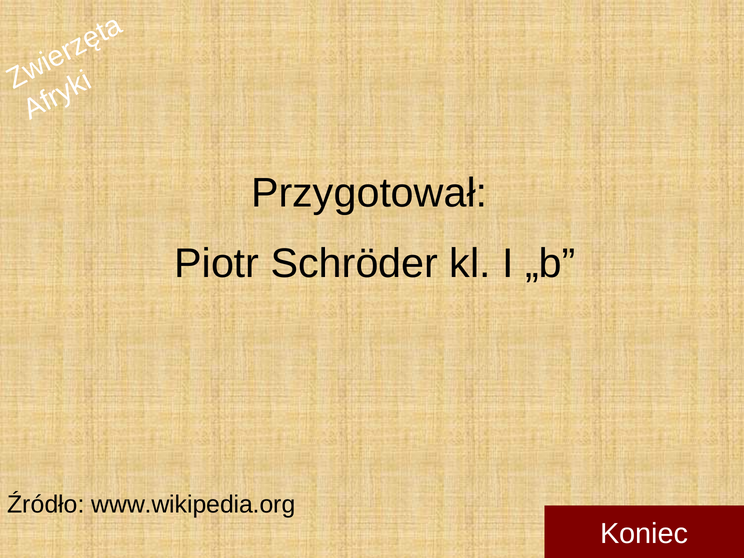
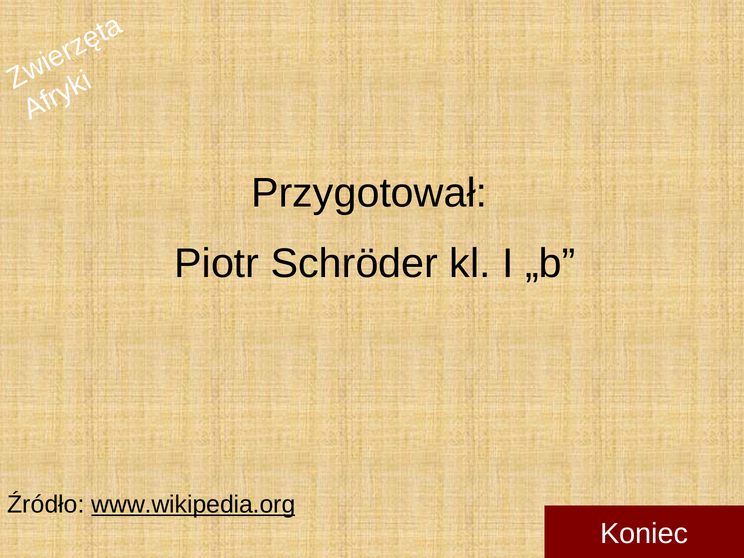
www.wikipedia.org underline: none -> present
